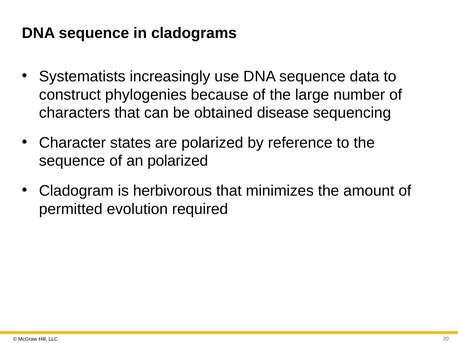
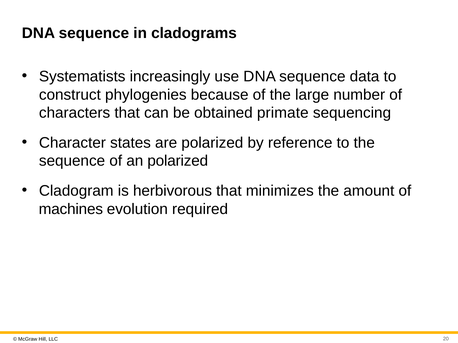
disease: disease -> primate
permitted: permitted -> machines
